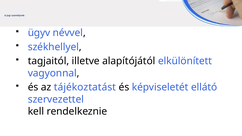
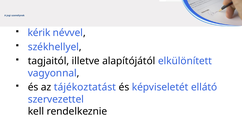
ügyv: ügyv -> kérik
